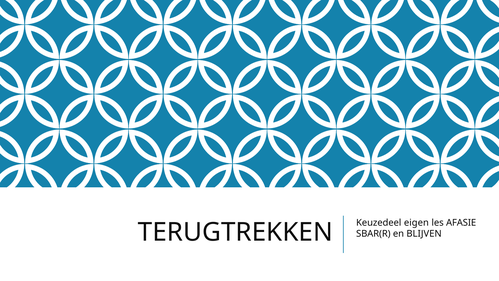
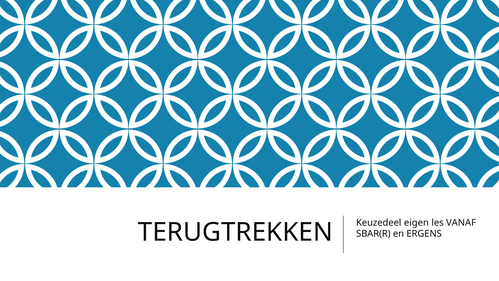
AFASIE: AFASIE -> VANAF
BLIJVEN: BLIJVEN -> ERGENS
